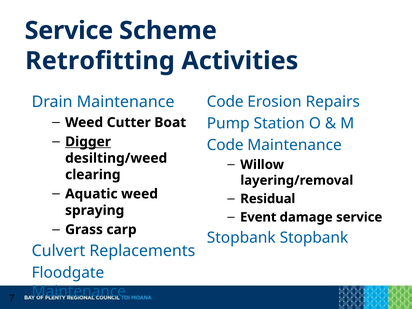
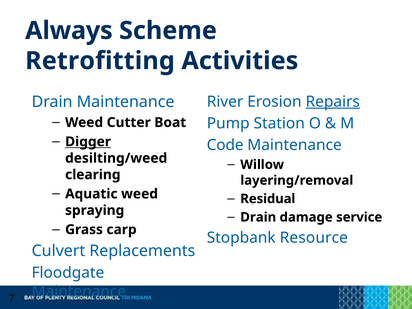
Service at (69, 31): Service -> Always
Code at (225, 102): Code -> River
Repairs underline: none -> present
Event at (258, 217): Event -> Drain
Stopbank Stopbank: Stopbank -> Resource
